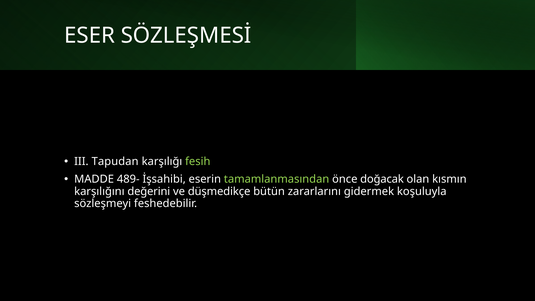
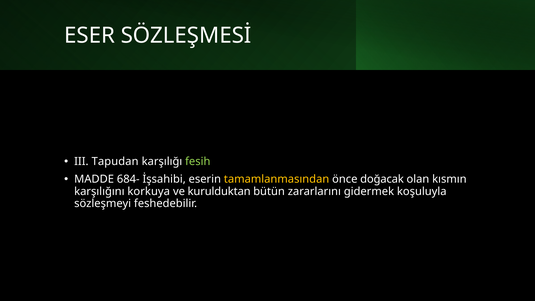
489-: 489- -> 684-
tamamlanmasından colour: light green -> yellow
değerini: değerini -> korkuya
düşmedikçe: düşmedikçe -> kurulduktan
